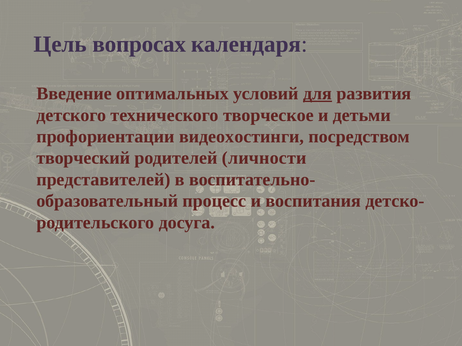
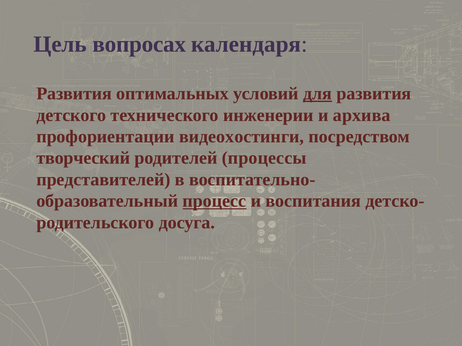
Введение at (74, 94): Введение -> Развития
творческое: творческое -> инженерии
детьми: детьми -> архива
личности: личности -> процессы
процесс underline: none -> present
